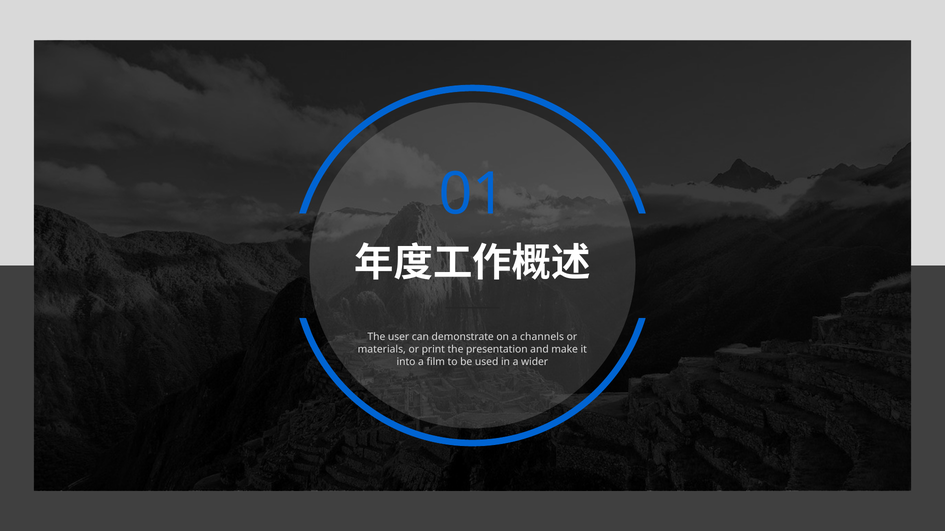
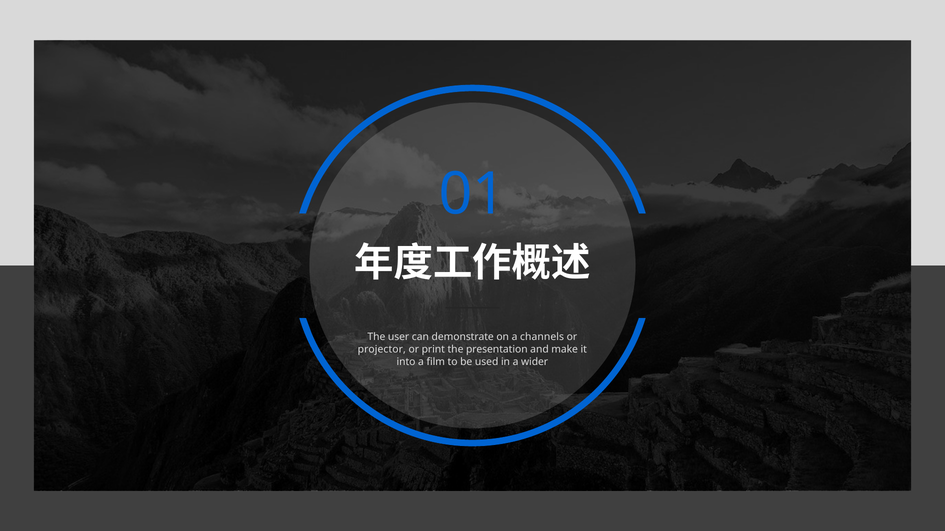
materials: materials -> projector
